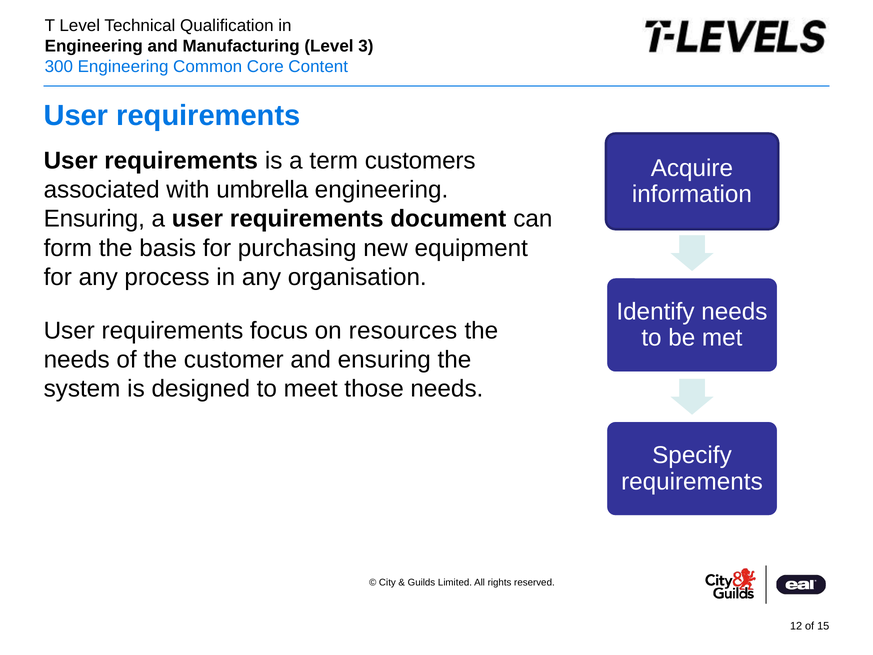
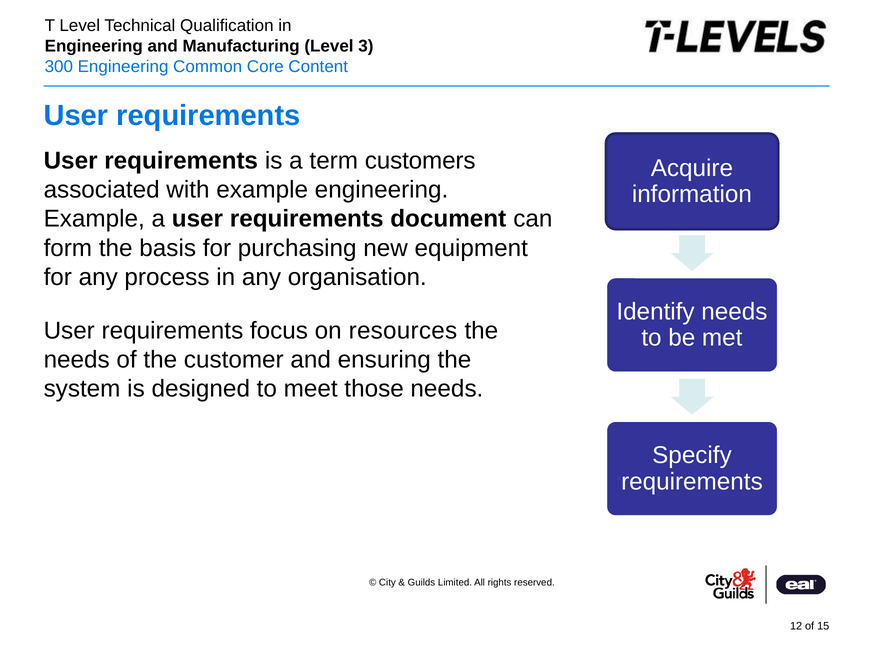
with umbrella: umbrella -> example
Ensuring at (94, 219): Ensuring -> Example
